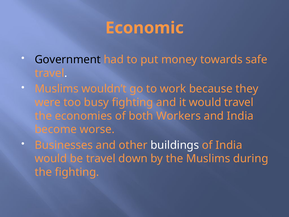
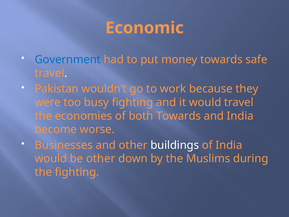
Government colour: black -> blue
Muslims at (57, 89): Muslims -> Pakistan
both Workers: Workers -> Towards
be travel: travel -> other
